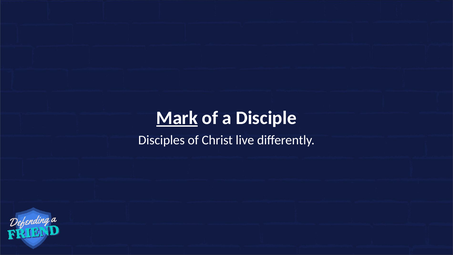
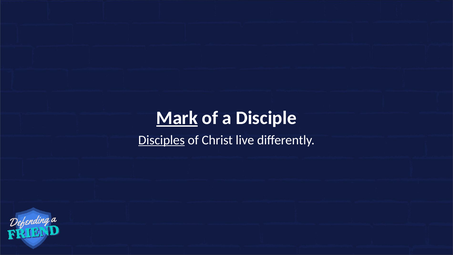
Disciples underline: none -> present
